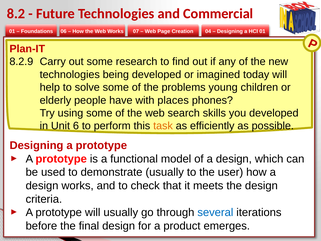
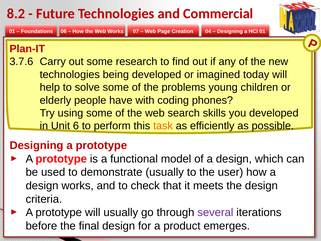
8.2.9: 8.2.9 -> 3.7.6
places: places -> coding
several colour: blue -> purple
